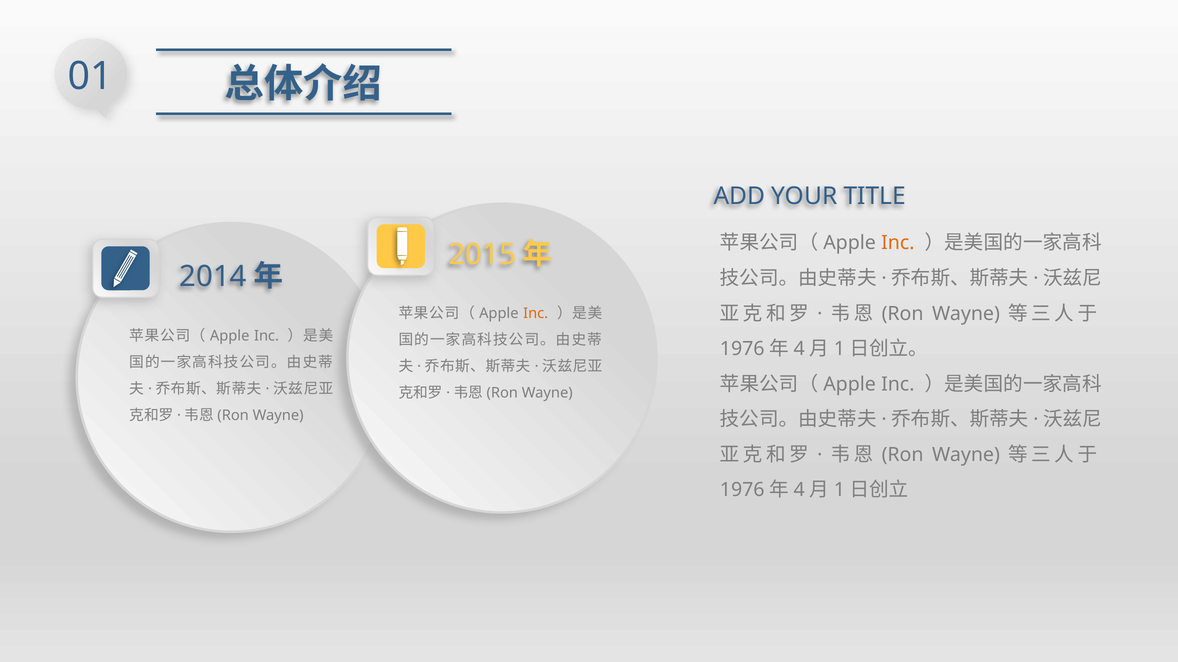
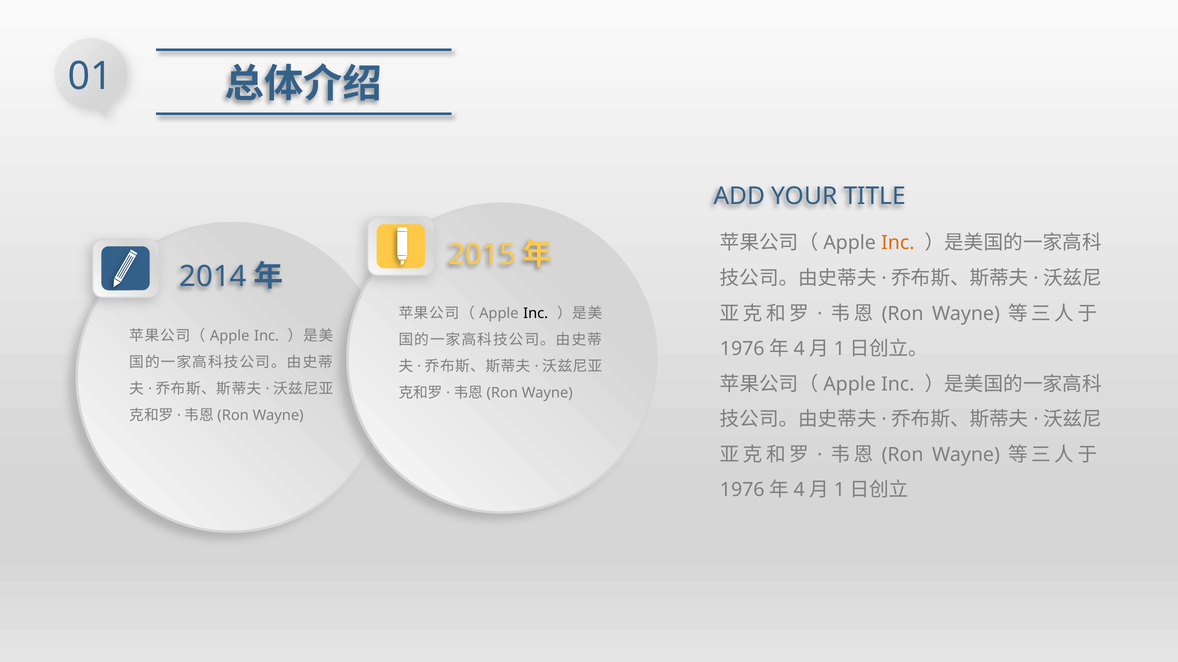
Inc at (536, 314) colour: orange -> black
